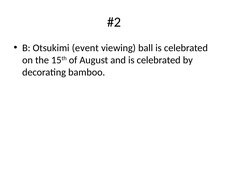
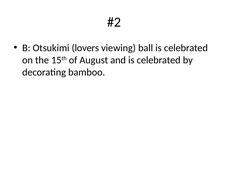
event: event -> lovers
